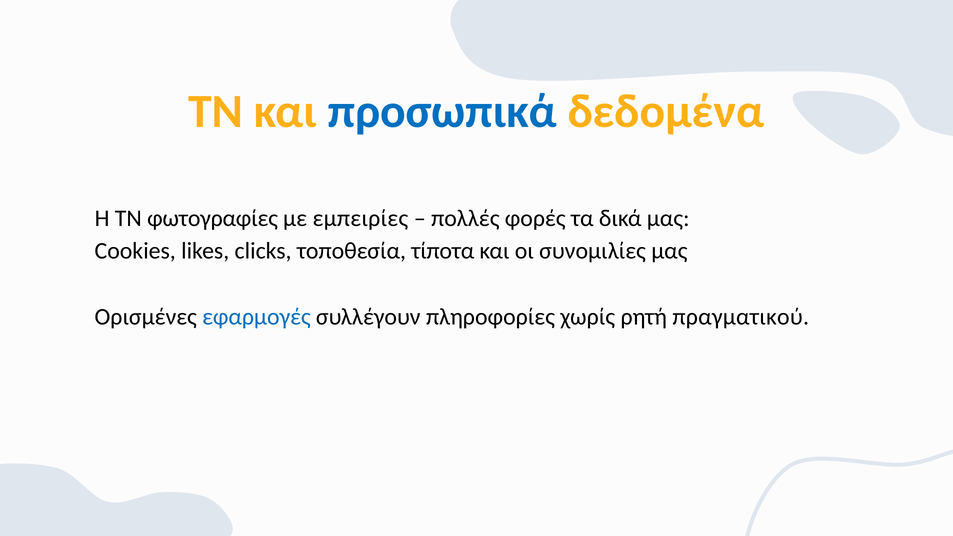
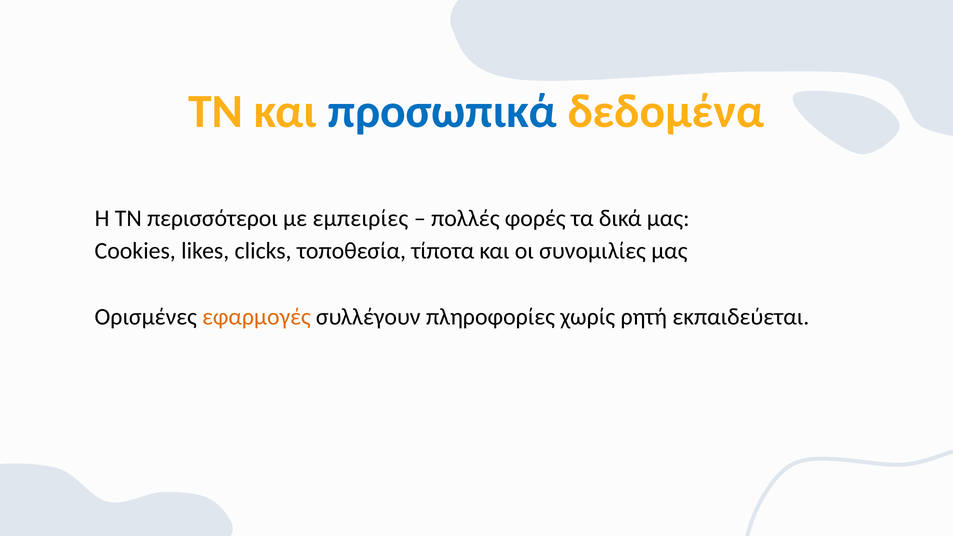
φωτογραφίες: φωτογραφίες -> περισσότεροι
εφαρμογές colour: blue -> orange
πραγματικού: πραγματικού -> εκπαιδεύεται
